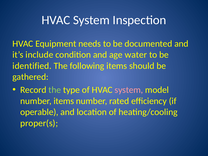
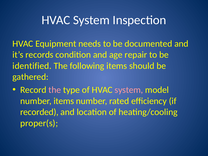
include: include -> records
water: water -> repair
the at (55, 90) colour: light green -> pink
operable: operable -> recorded
